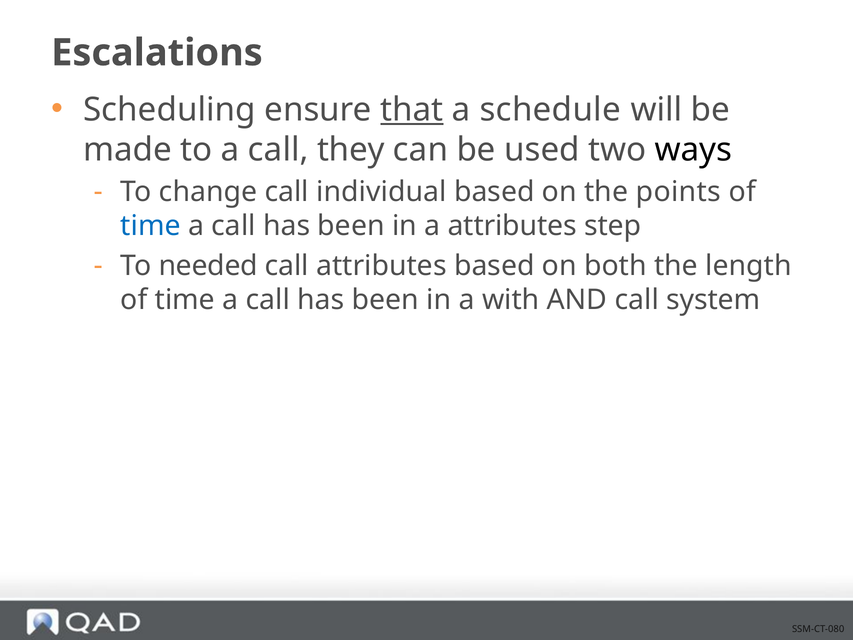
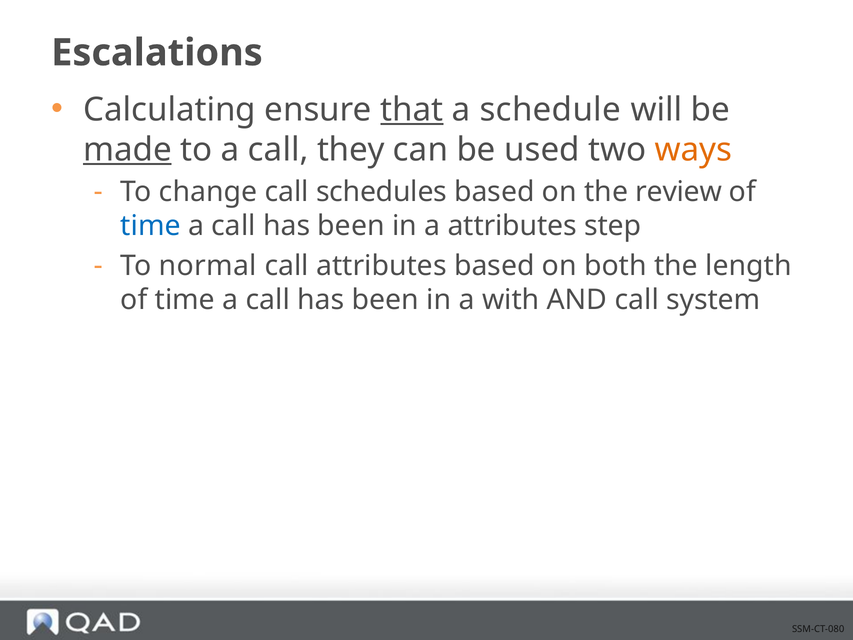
Scheduling: Scheduling -> Calculating
made underline: none -> present
ways colour: black -> orange
individual: individual -> schedules
points: points -> review
needed: needed -> normal
